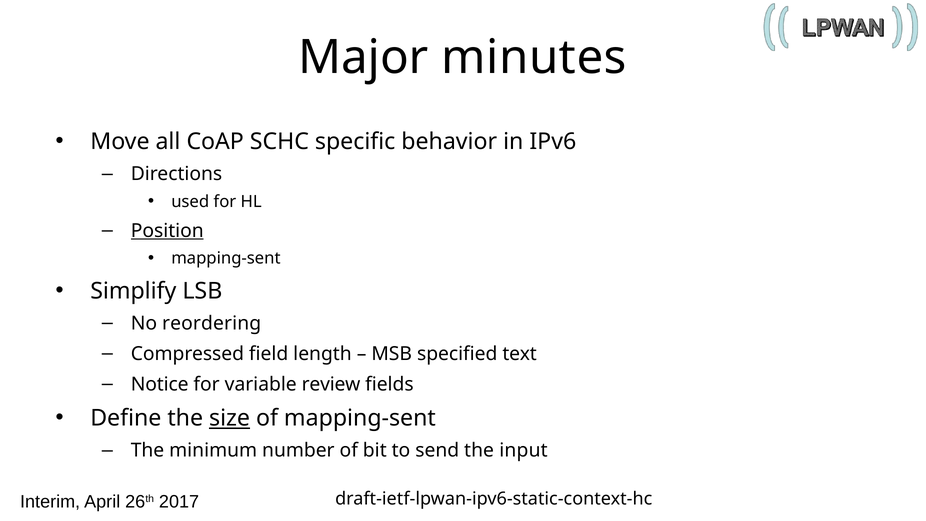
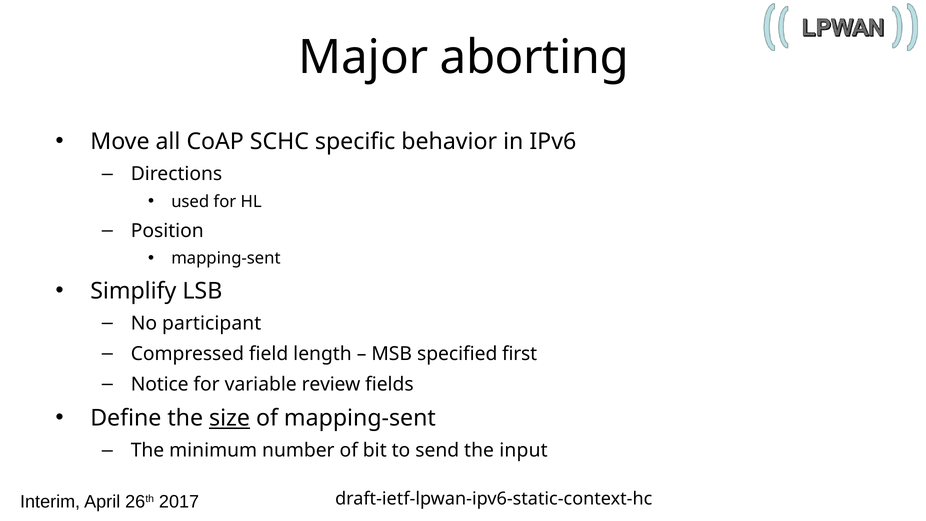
minutes: minutes -> aborting
Position underline: present -> none
reordering: reordering -> participant
text: text -> first
